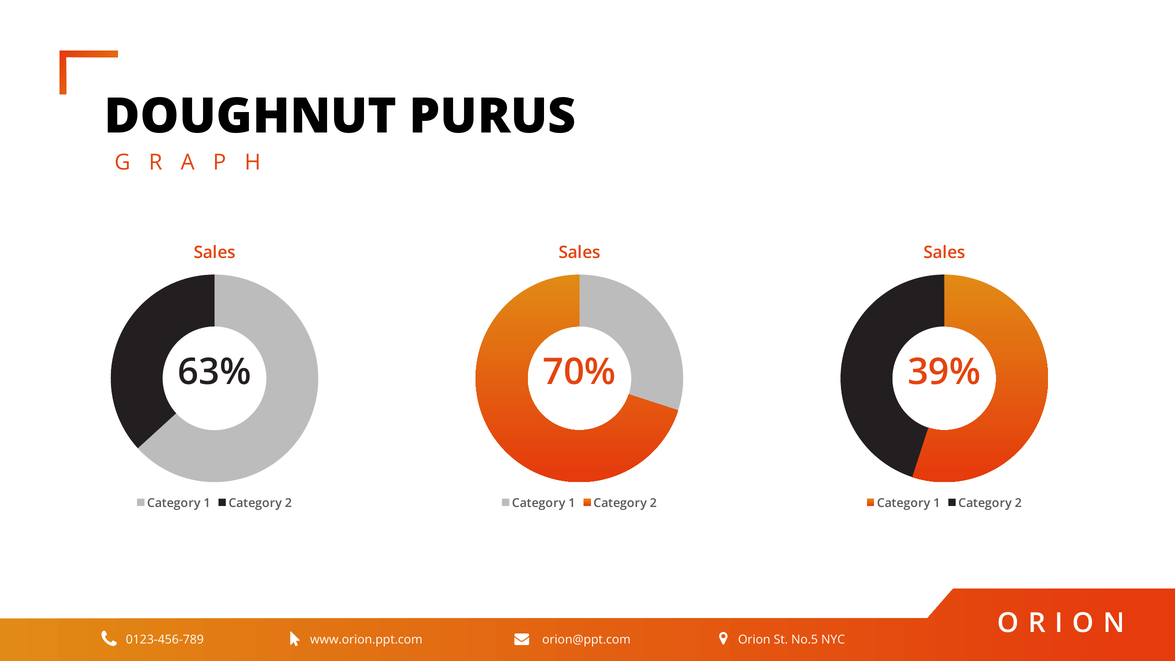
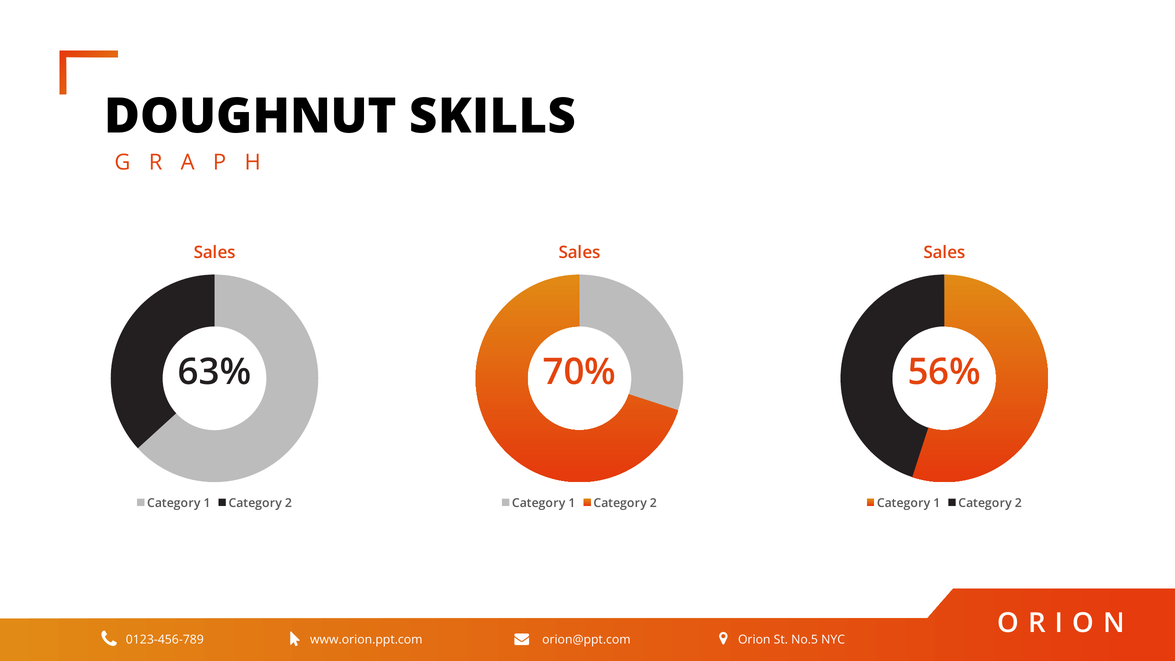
PURUS: PURUS -> SKILLS
39%: 39% -> 56%
